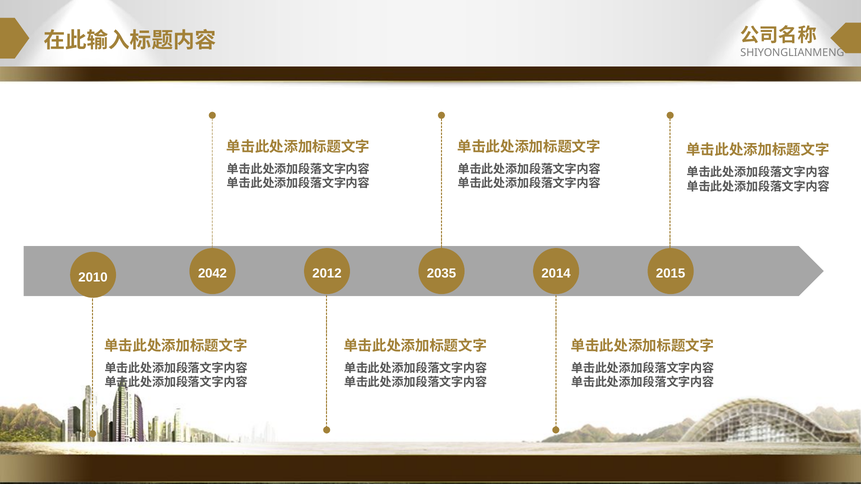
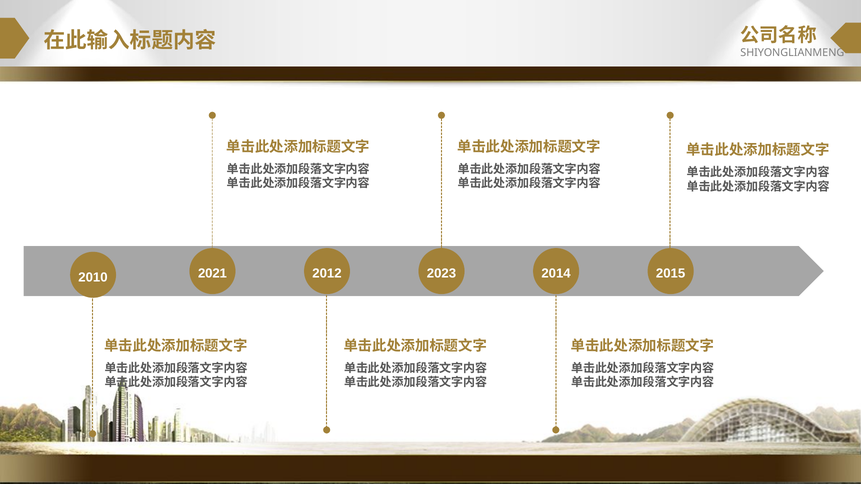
2042: 2042 -> 2021
2035: 2035 -> 2023
